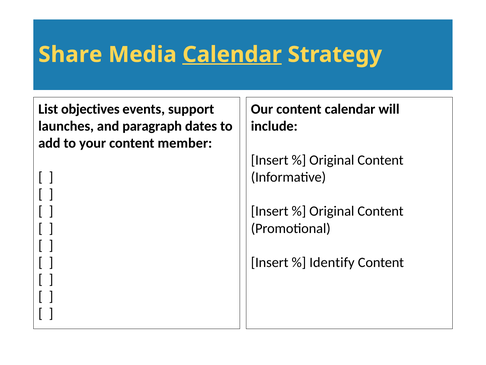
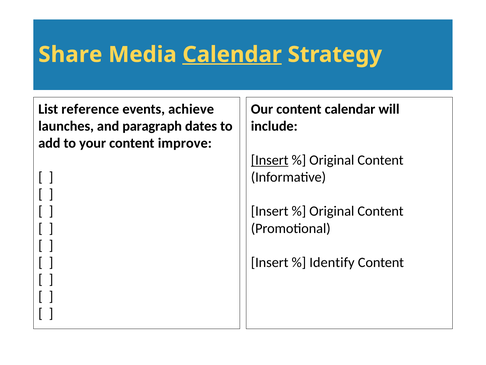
objectives: objectives -> reference
support: support -> achieve
member: member -> improve
Insert at (270, 160) underline: none -> present
